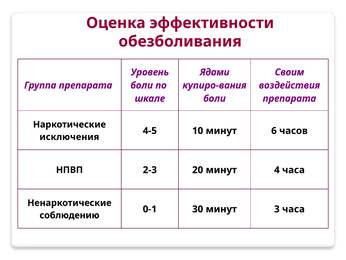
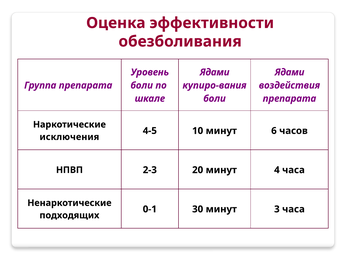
Своим at (289, 72): Своим -> Ядами
соблюдению: соблюдению -> подходящих
